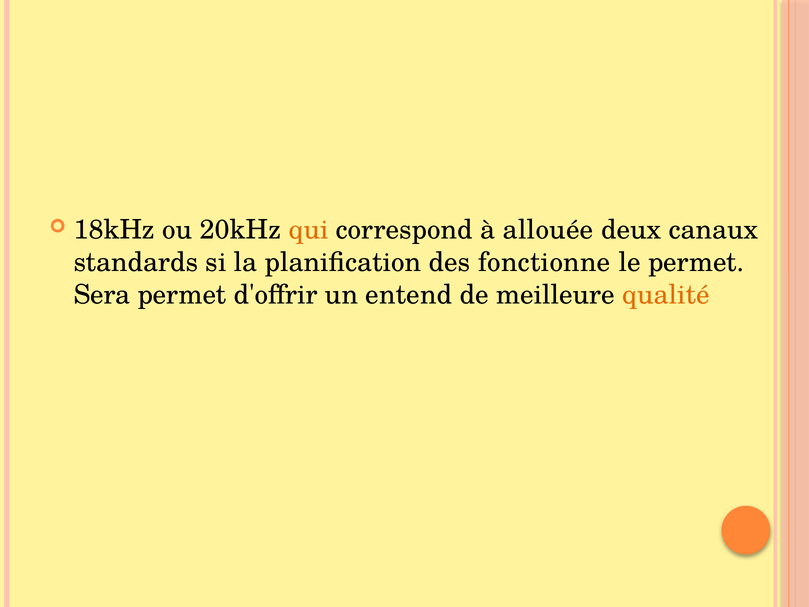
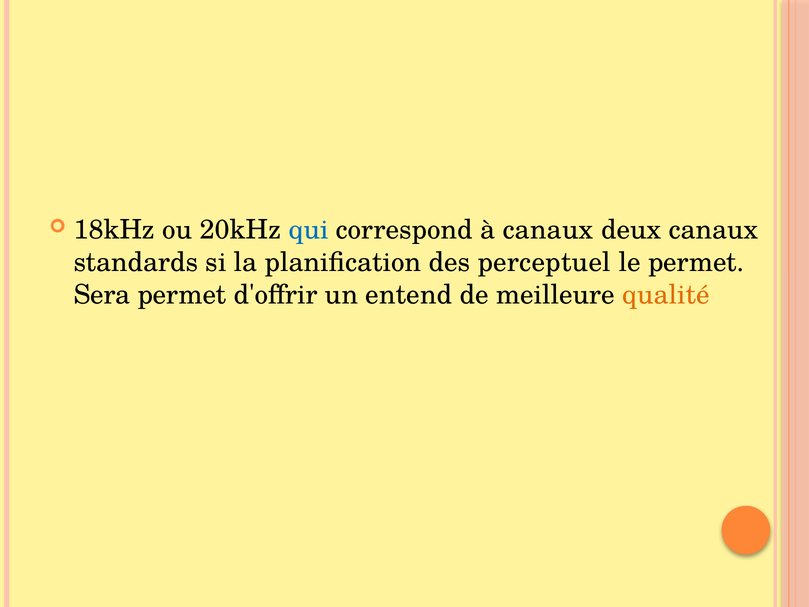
qui colour: orange -> blue
à allouée: allouée -> canaux
fonctionne: fonctionne -> perceptuel
